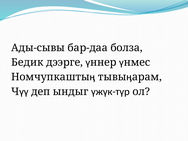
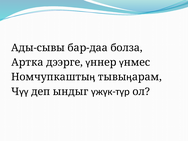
Бедик: Бедик -> Артка
